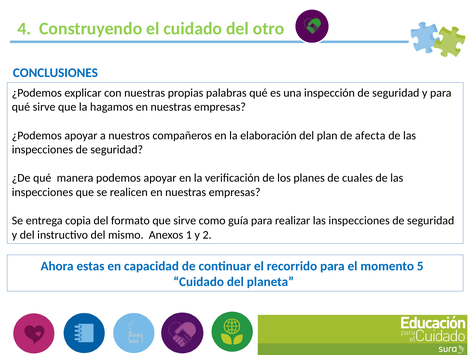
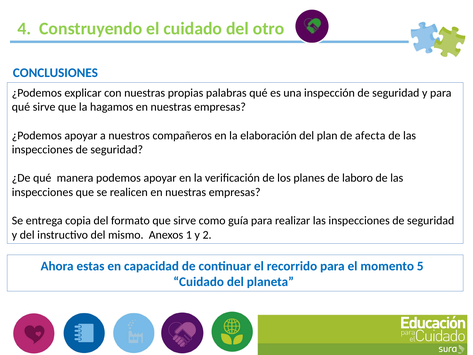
cuales: cuales -> laboro
